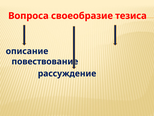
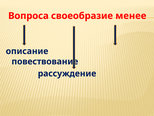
тезиса: тезиса -> менее
